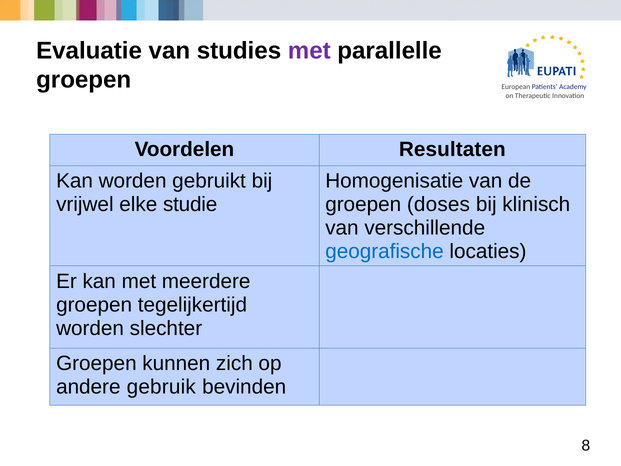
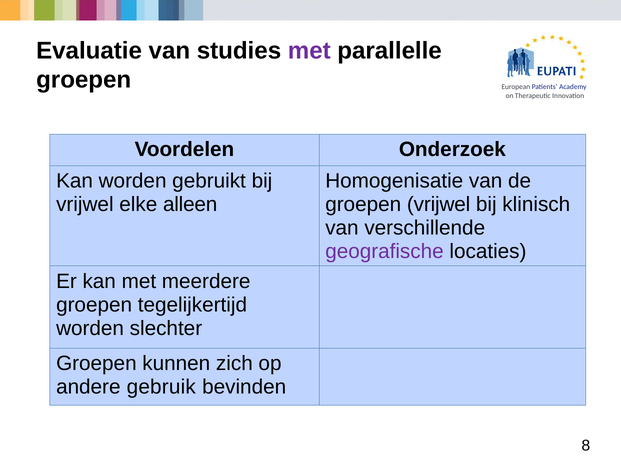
Resultaten: Resultaten -> Onderzoek
studie: studie -> alleen
groepen doses: doses -> vrijwel
geografische colour: blue -> purple
